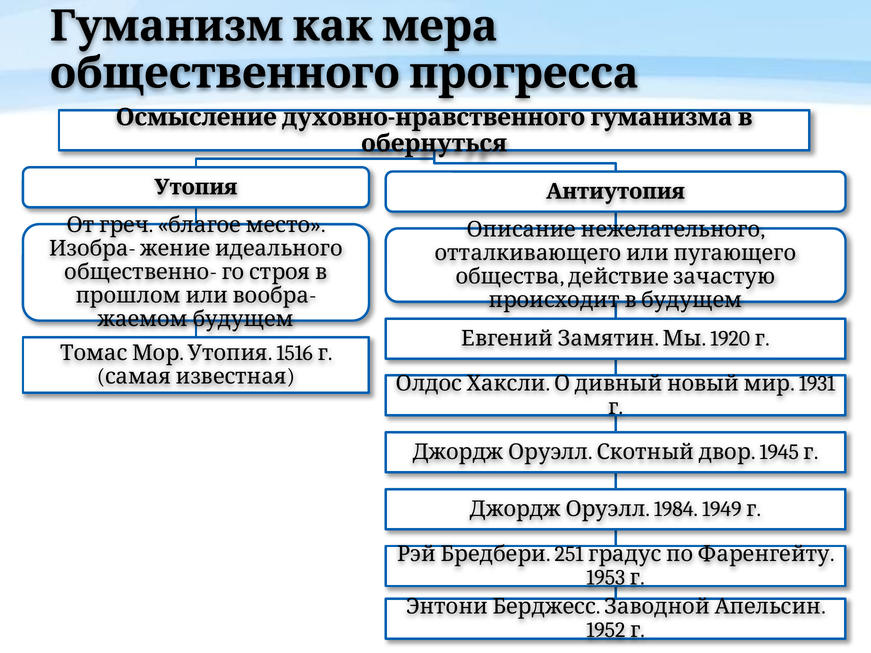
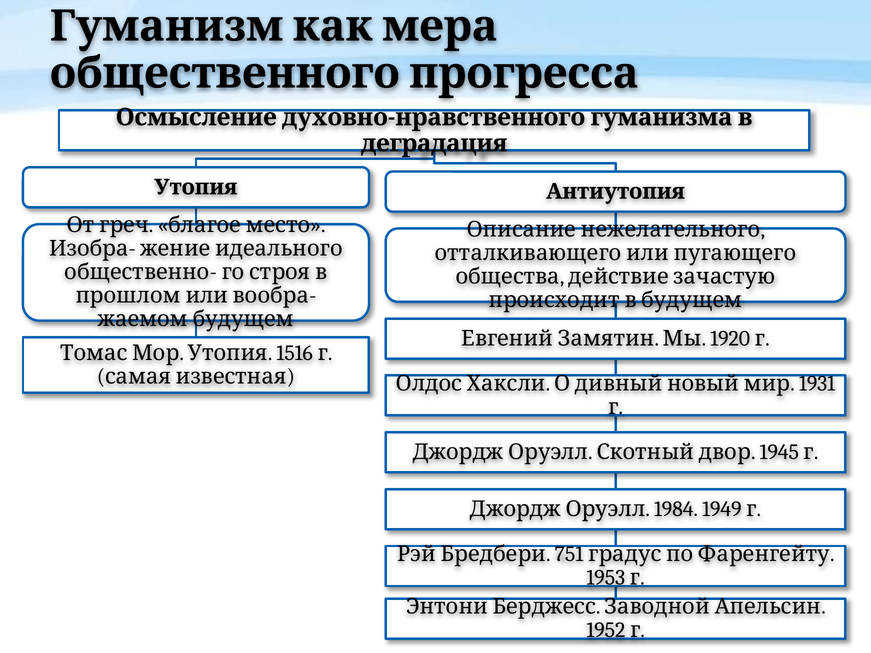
обернуться: обернуться -> деградация
251: 251 -> 751
